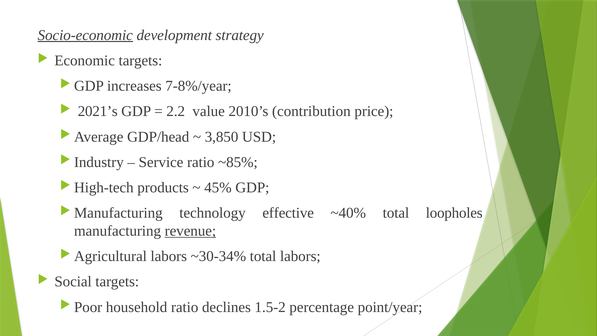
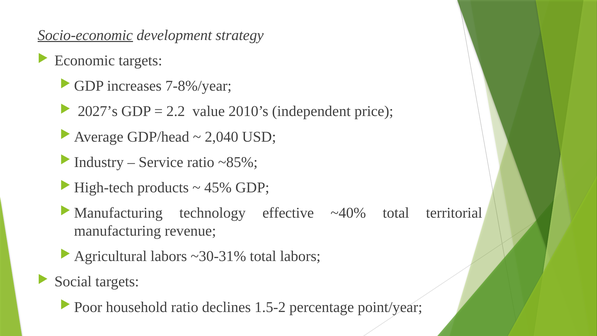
2021’s: 2021’s -> 2027’s
contribution: contribution -> independent
3,850: 3,850 -> 2,040
loopholes: loopholes -> territorial
revenue underline: present -> none
~30-34%: ~30-34% -> ~30-31%
